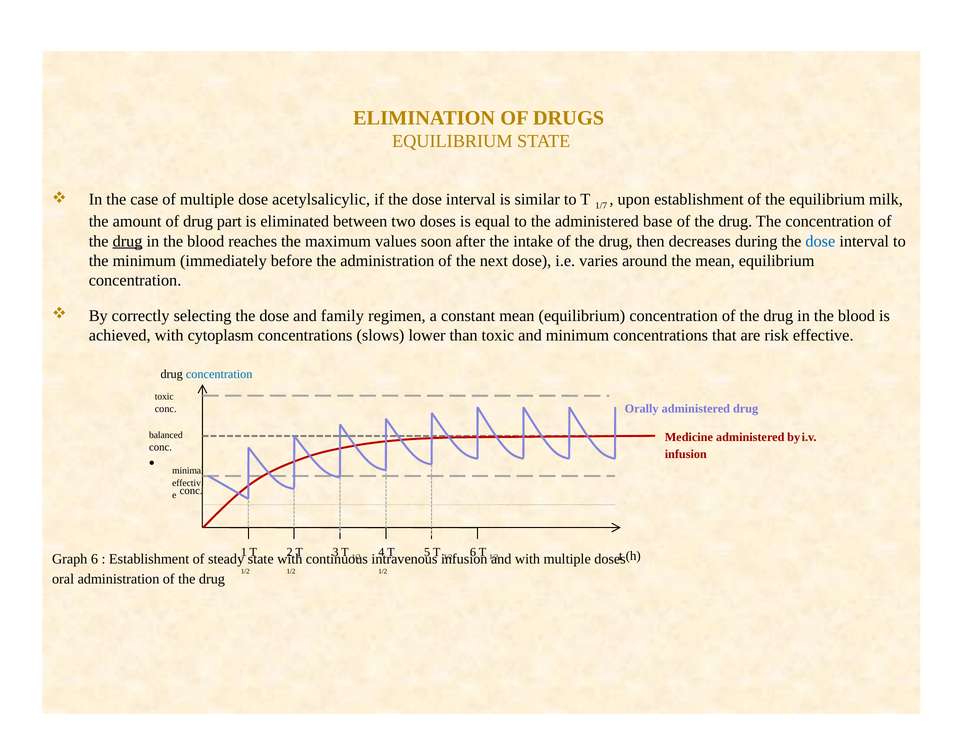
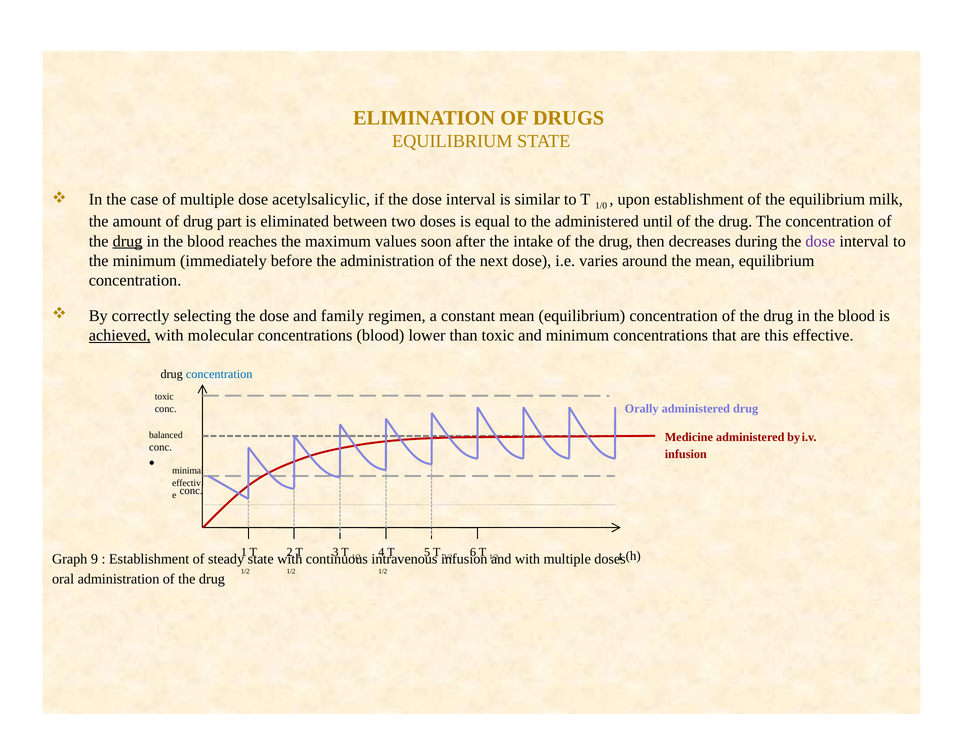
1/7: 1/7 -> 1/0
base: base -> until
dose at (820, 241) colour: blue -> purple
achieved underline: none -> present
cytoplasm: cytoplasm -> molecular
concentrations slows: slows -> blood
risk: risk -> this
Graph 6: 6 -> 9
